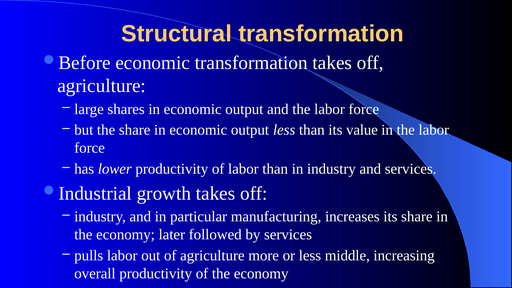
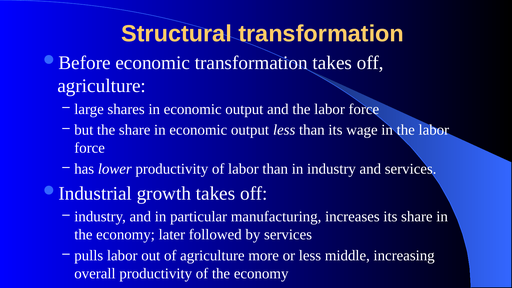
value: value -> wage
